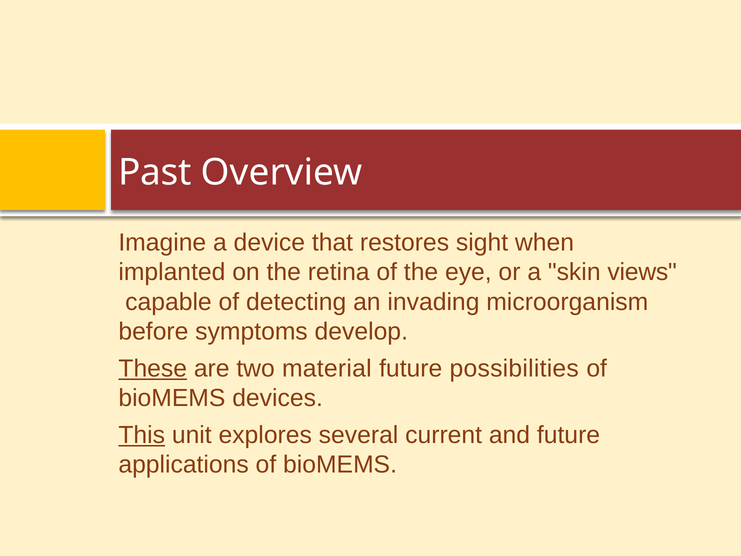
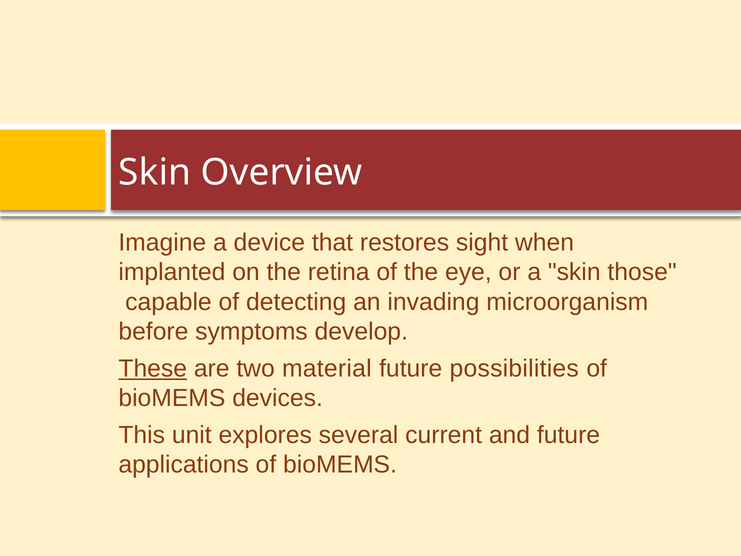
Past at (155, 172): Past -> Skin
views: views -> those
This underline: present -> none
